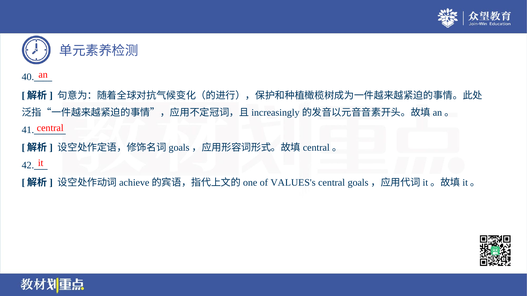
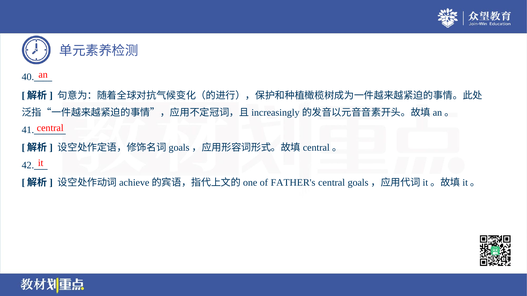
VALUES's: VALUES's -> FATHER's
